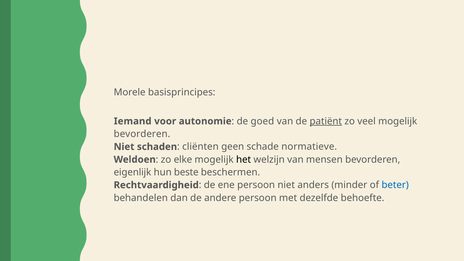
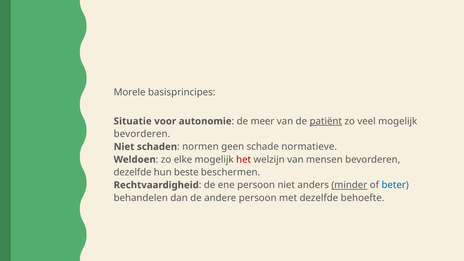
Iemand: Iemand -> Situatie
goed: goed -> meer
cliënten: cliënten -> normen
het colour: black -> red
eigenlijk at (132, 172): eigenlijk -> dezelfde
minder underline: none -> present
